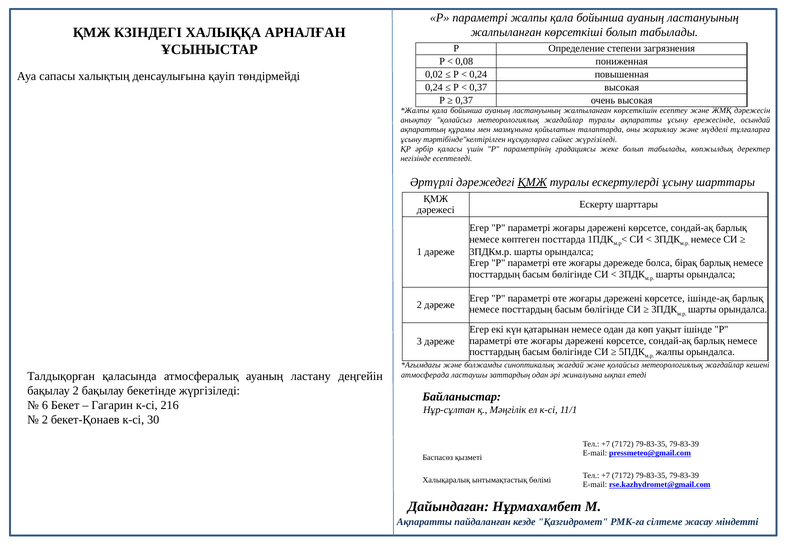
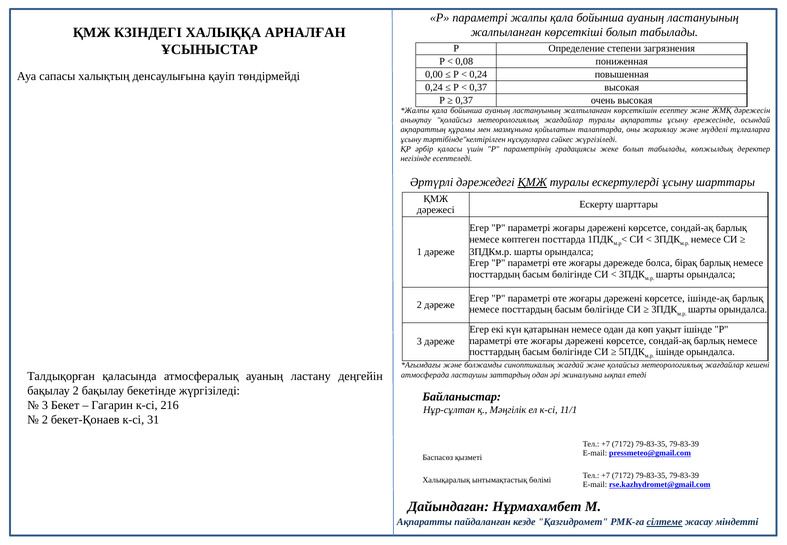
0,02: 0,02 -> 0,00
жалпы at (670, 352): жалпы -> ішінде
6 at (45, 405): 6 -> 3
30: 30 -> 31
сілтеме underline: none -> present
